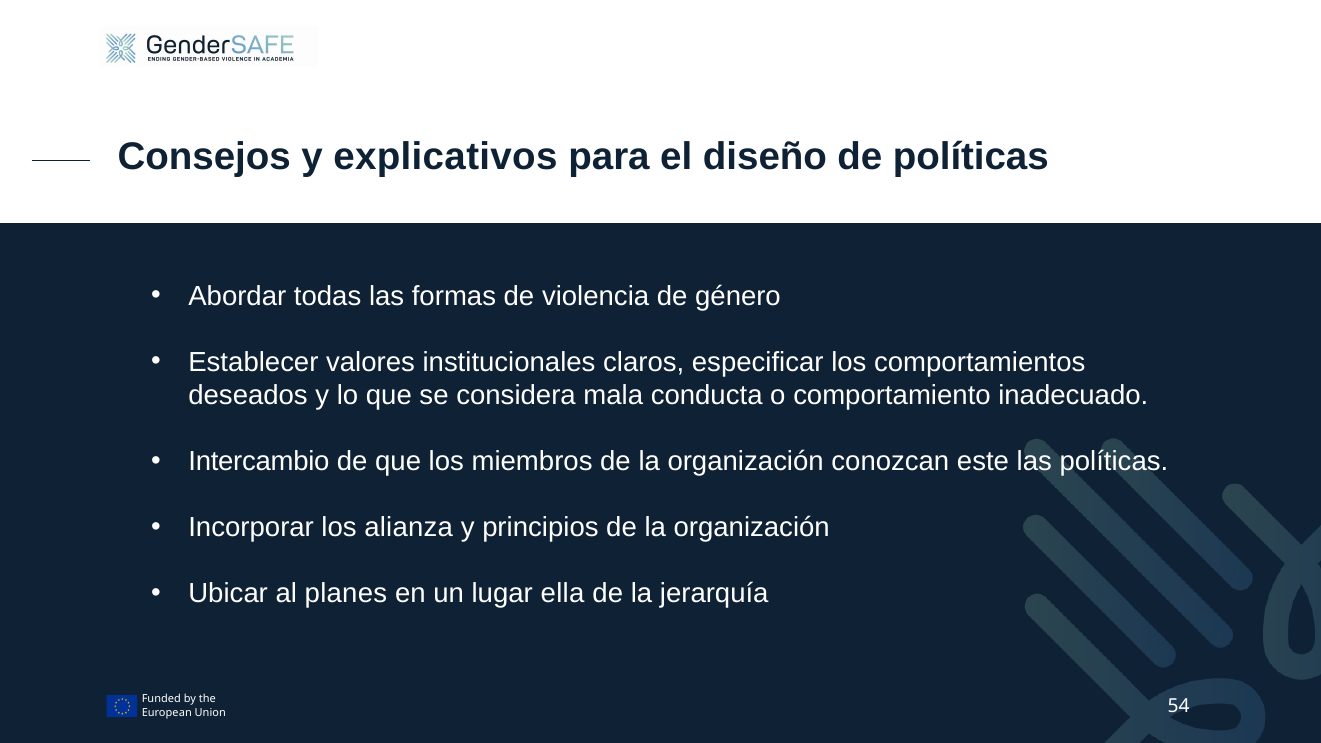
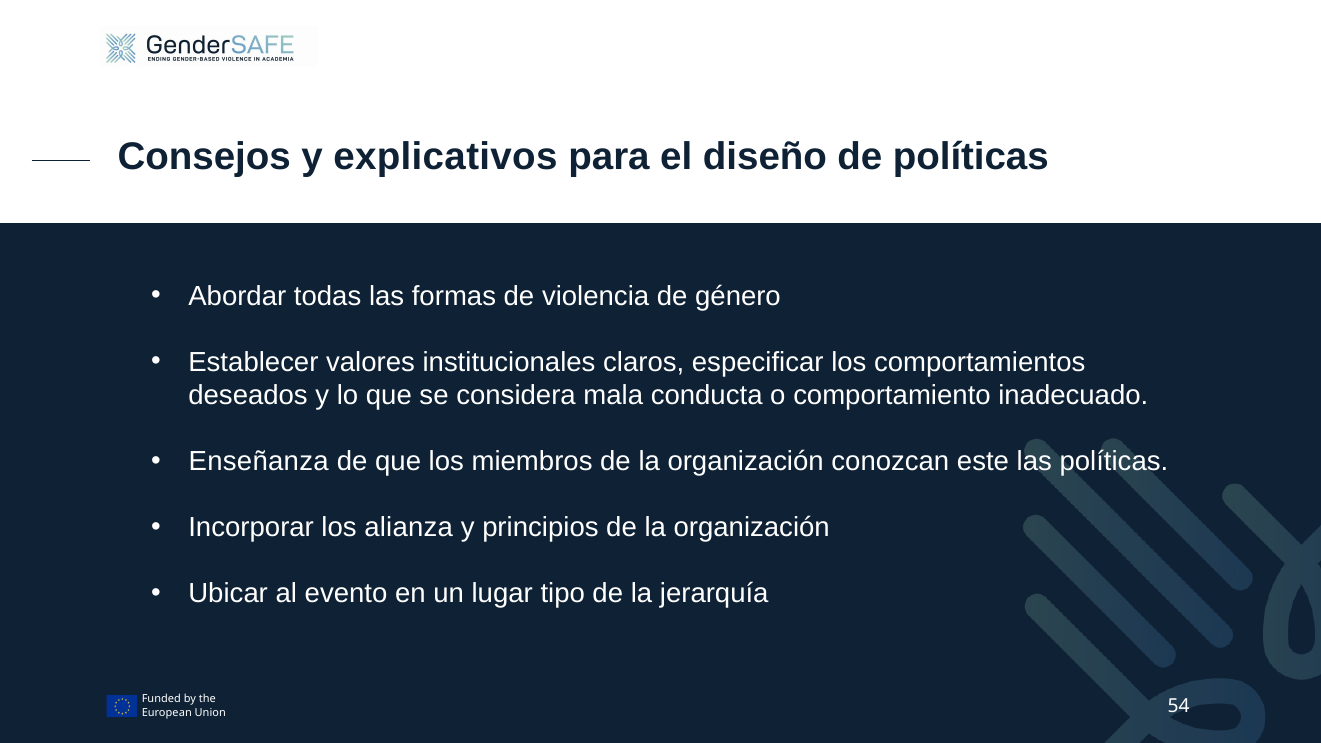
Intercambio: Intercambio -> Enseñanza
planes: planes -> evento
ella: ella -> tipo
